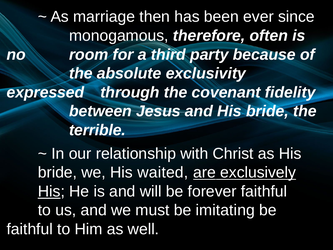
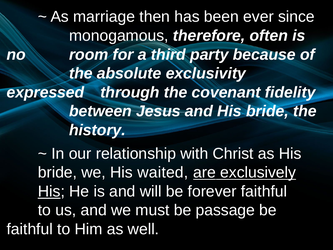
terrible: terrible -> history
imitating: imitating -> passage
